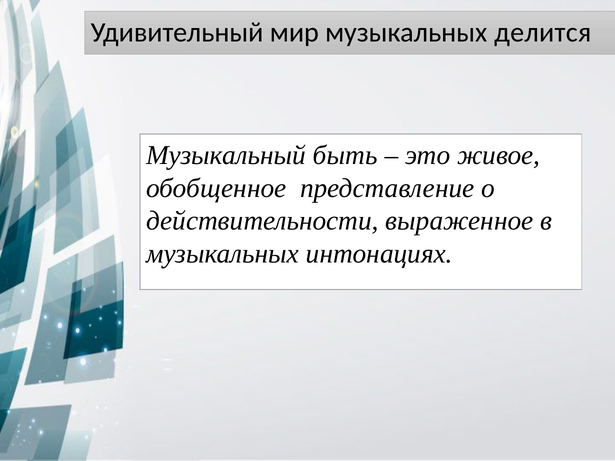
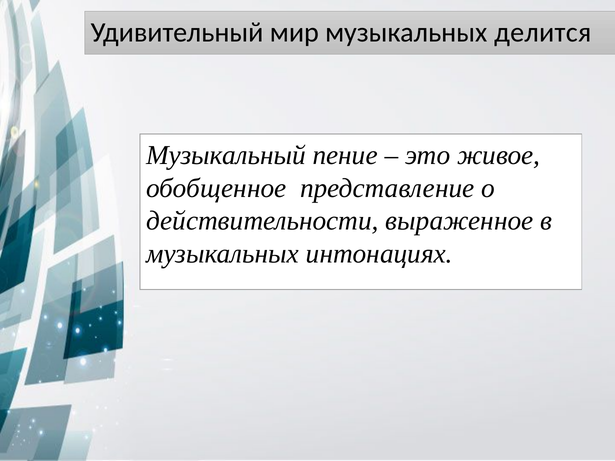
быть: быть -> пение
